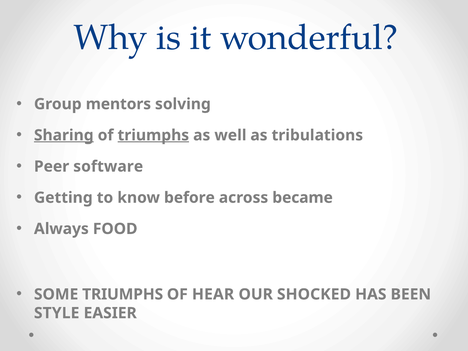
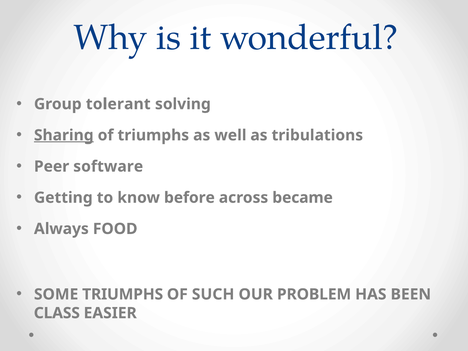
mentors: mentors -> tolerant
triumphs at (153, 135) underline: present -> none
HEAR: HEAR -> SUCH
SHOCKED: SHOCKED -> PROBLEM
STYLE: STYLE -> CLASS
